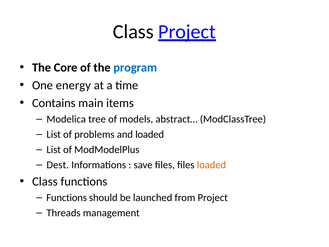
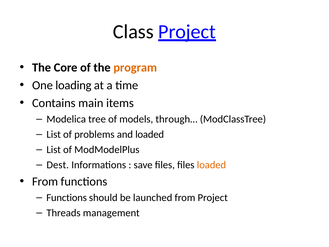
program colour: blue -> orange
energy: energy -> loading
abstract…: abstract… -> through…
Class at (45, 181): Class -> From
